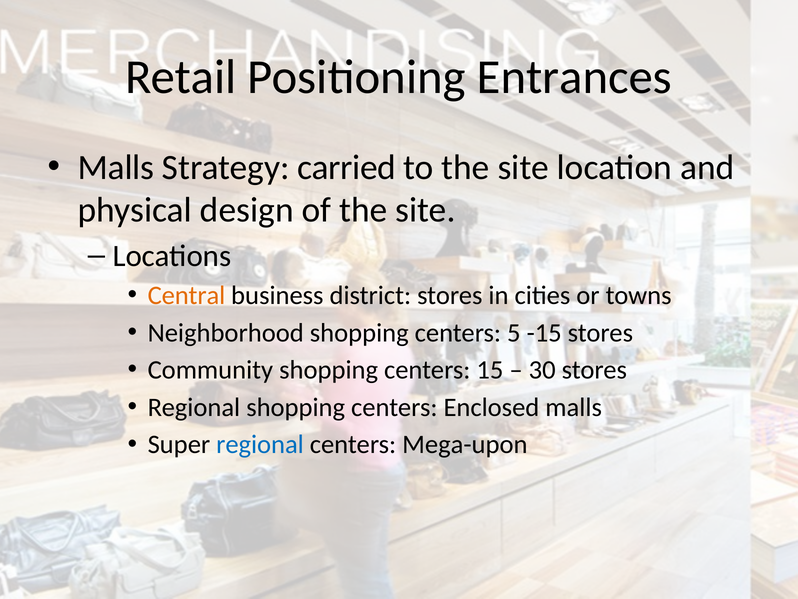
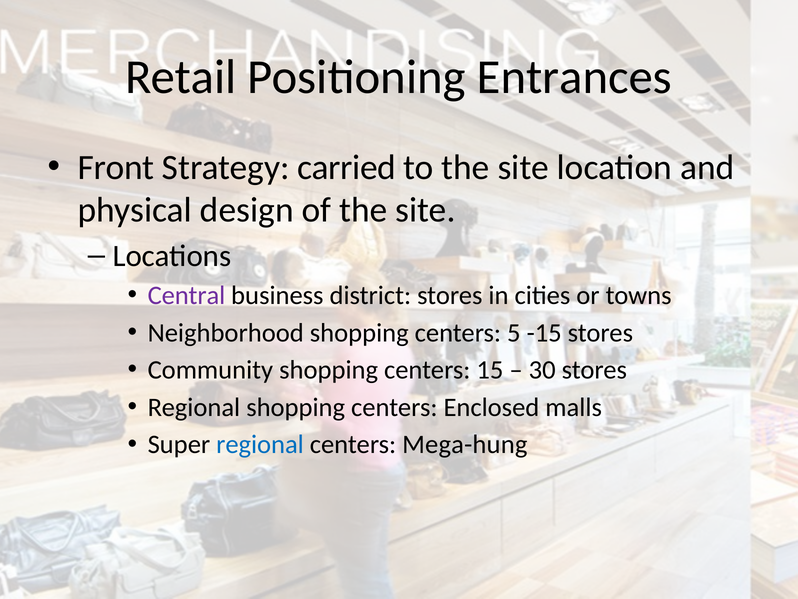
Malls at (116, 167): Malls -> Front
Central colour: orange -> purple
Mega-upon: Mega-upon -> Mega-hung
